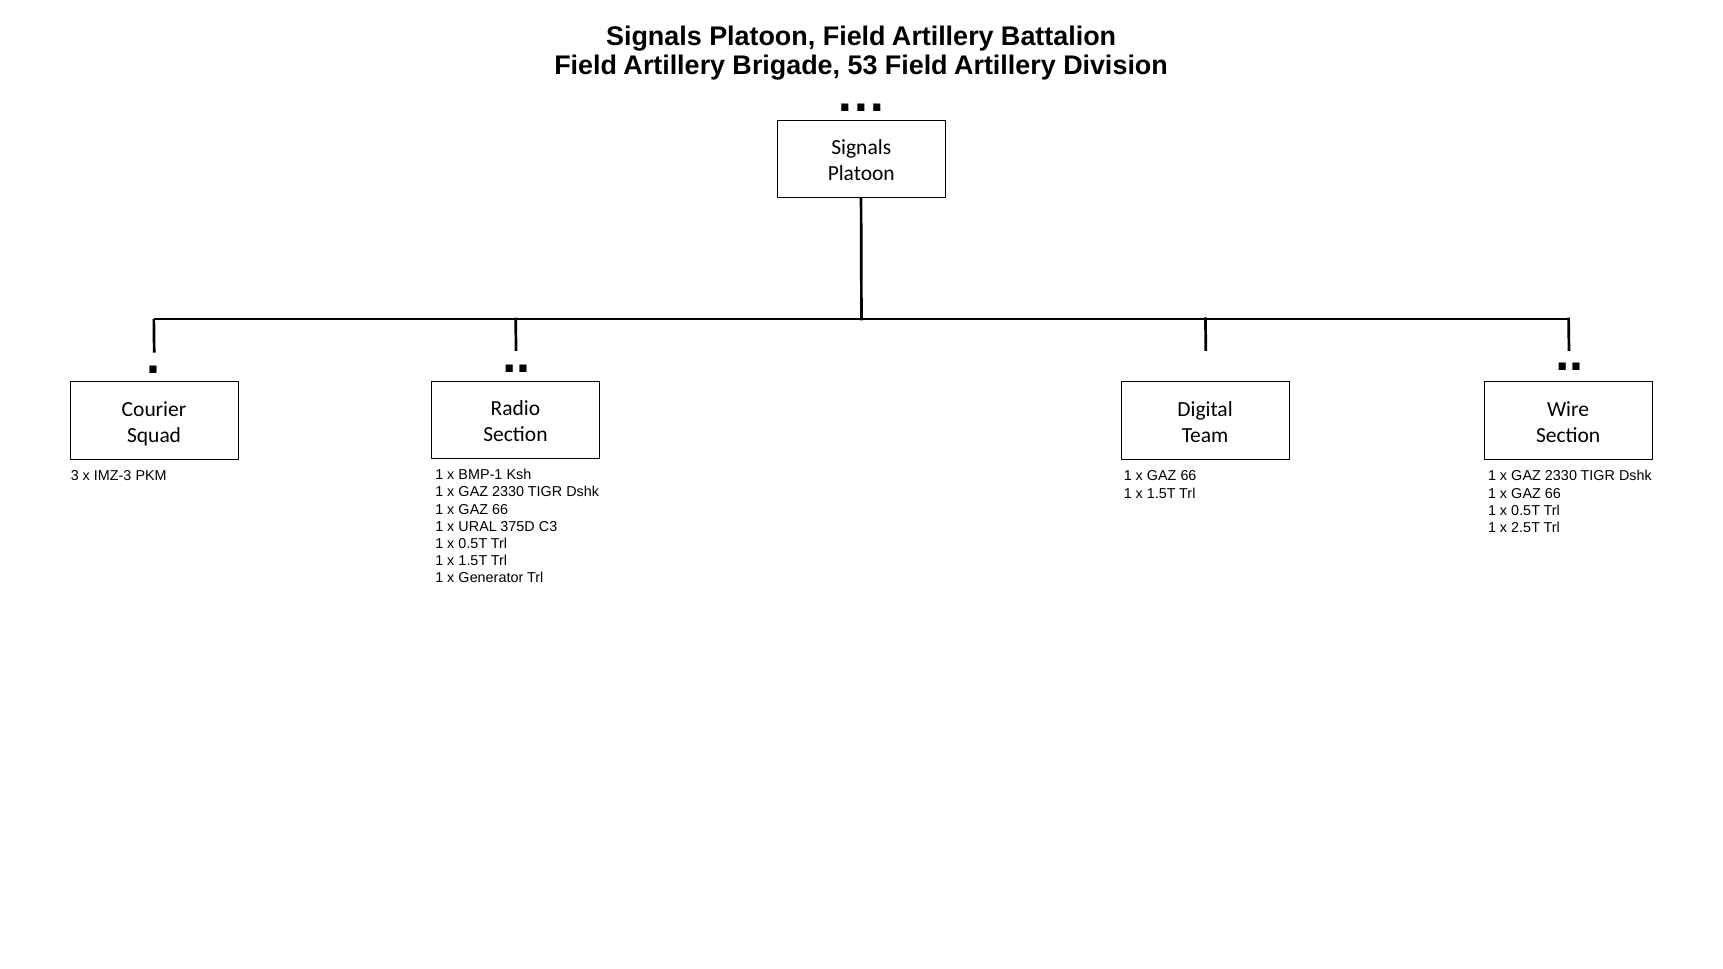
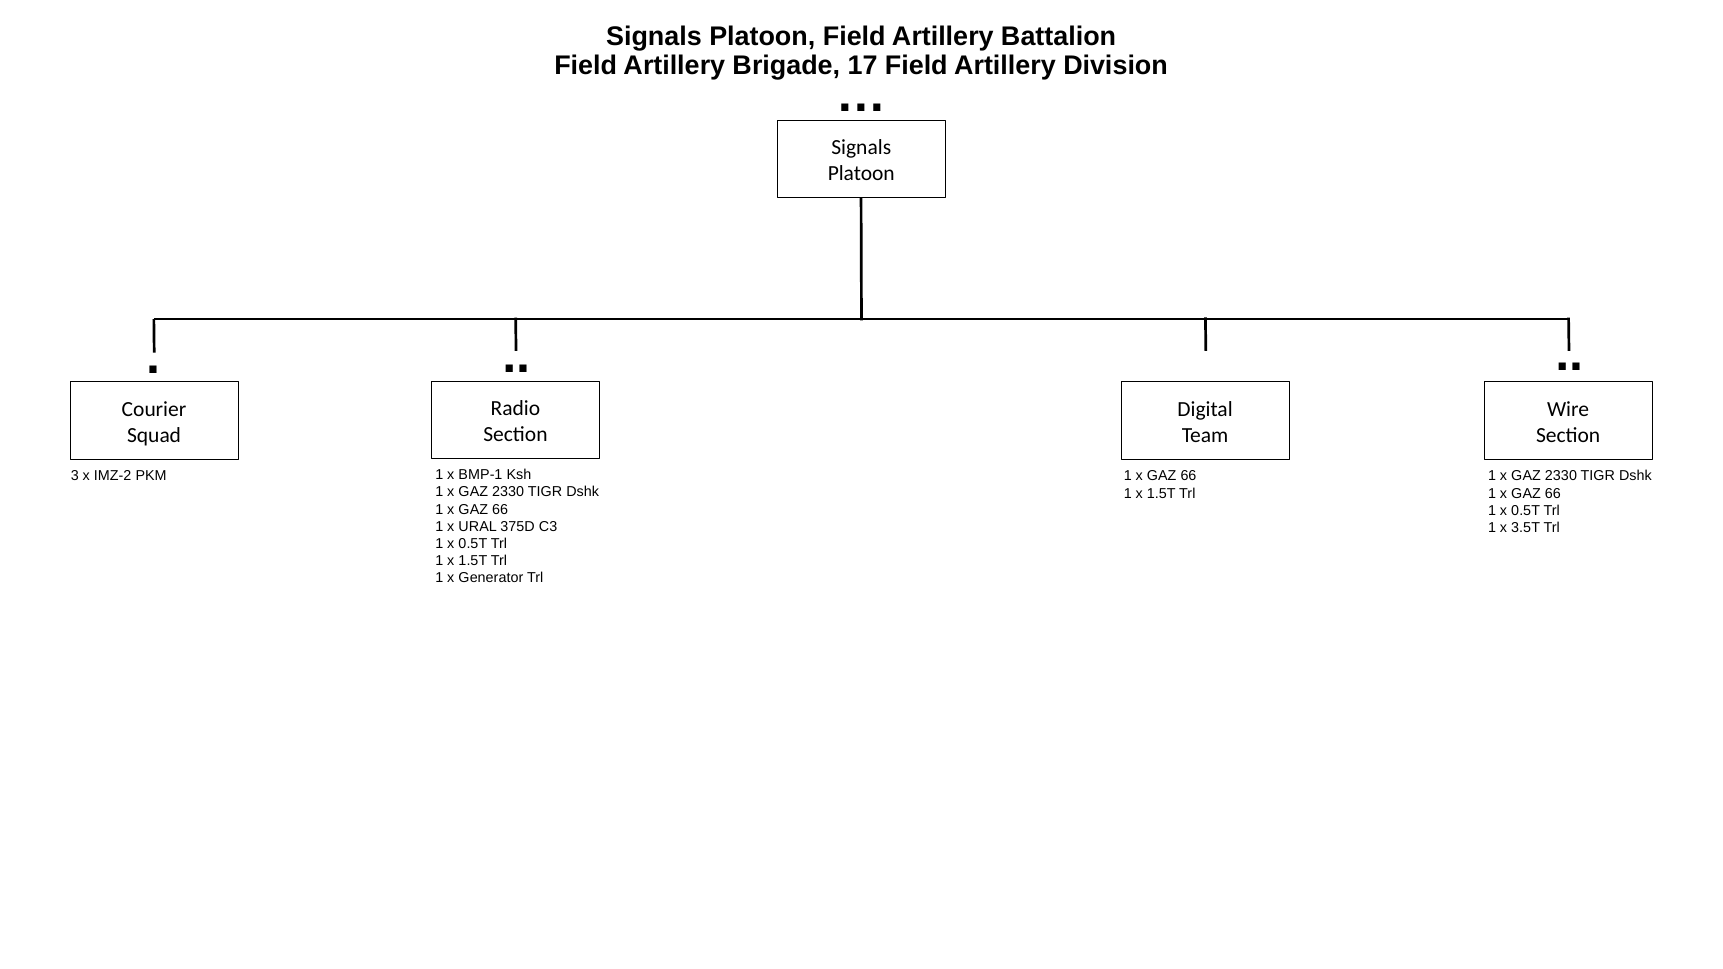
53: 53 -> 17
IMZ-3: IMZ-3 -> IMZ-2
2.5T: 2.5T -> 3.5T
